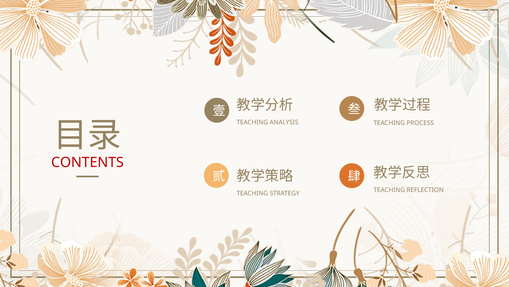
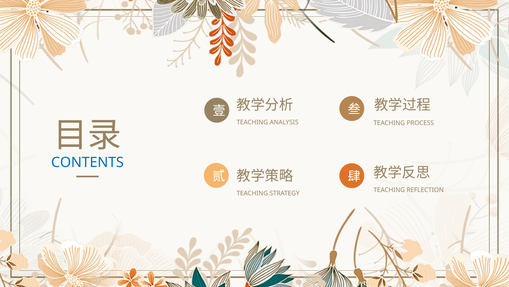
CONTENTS colour: red -> blue
